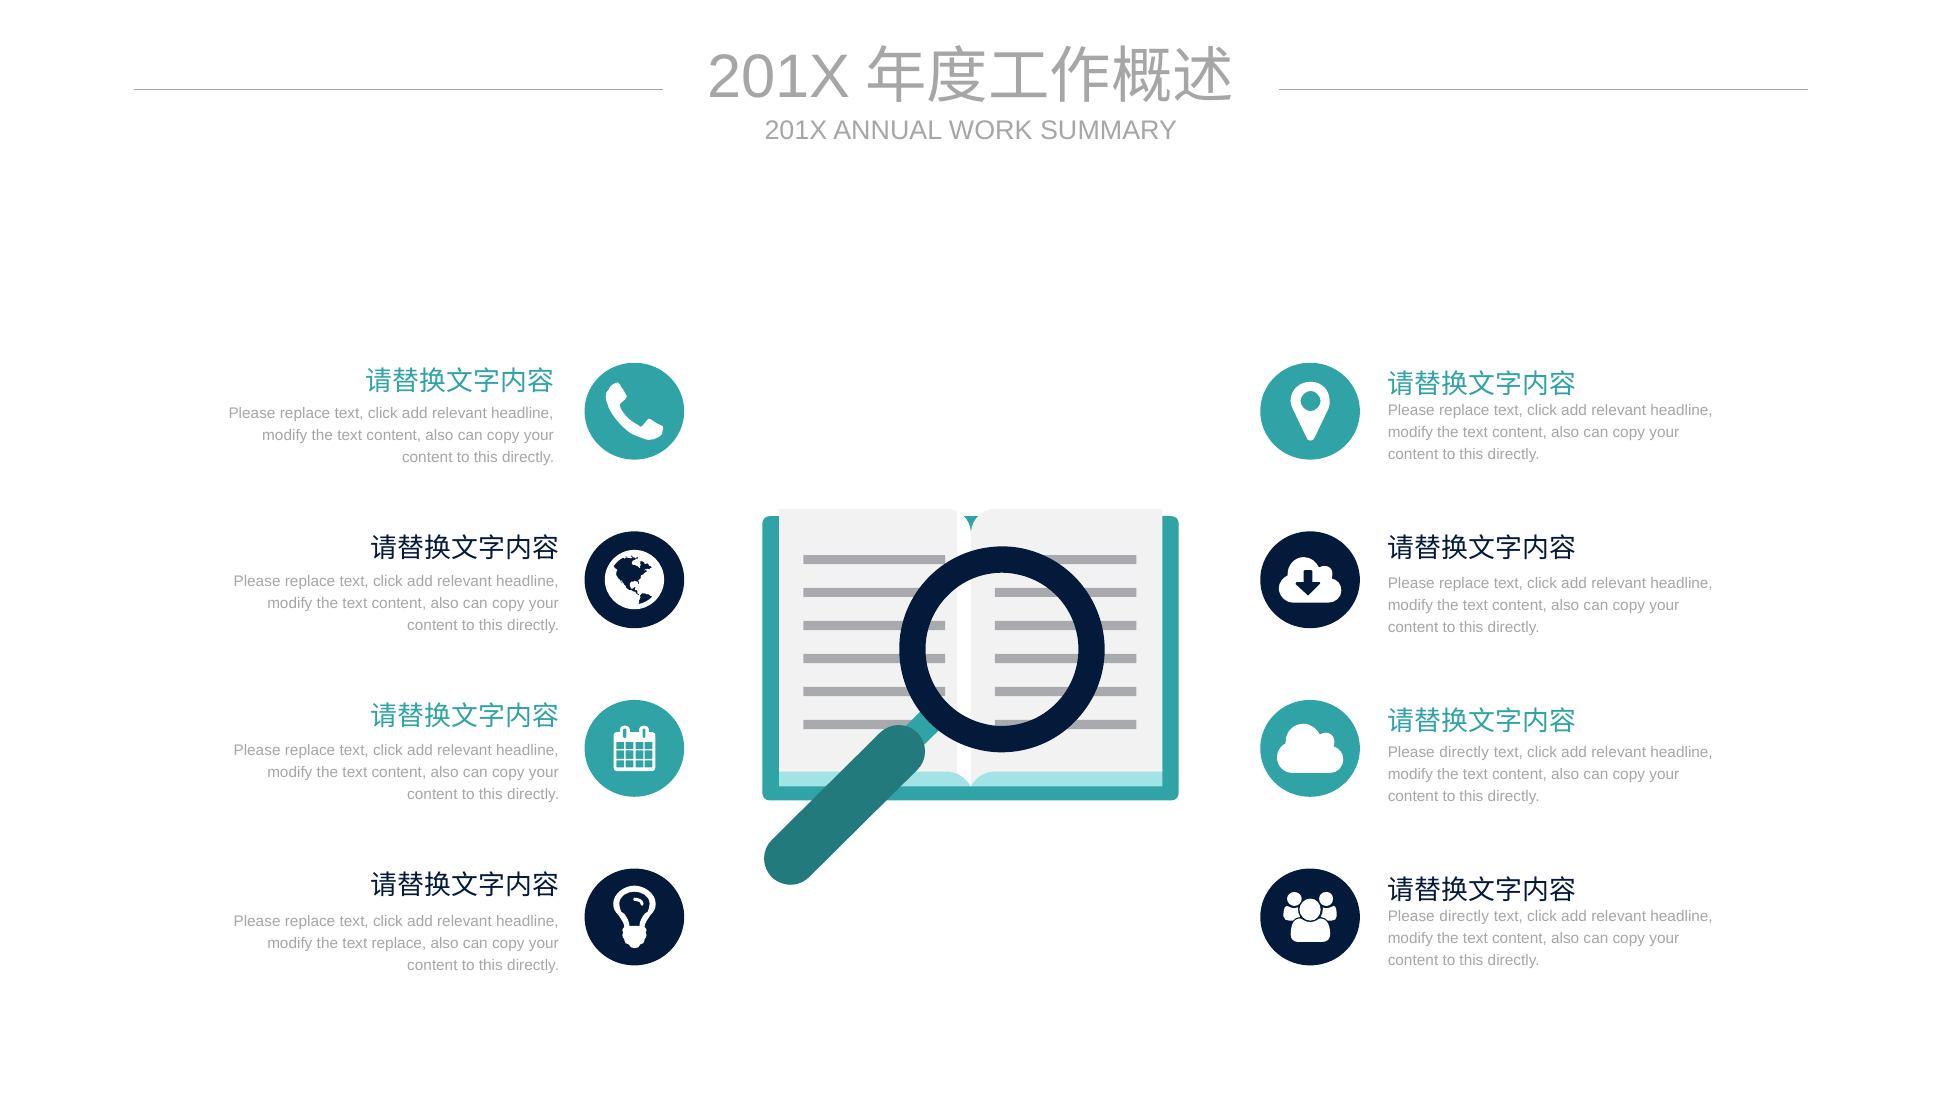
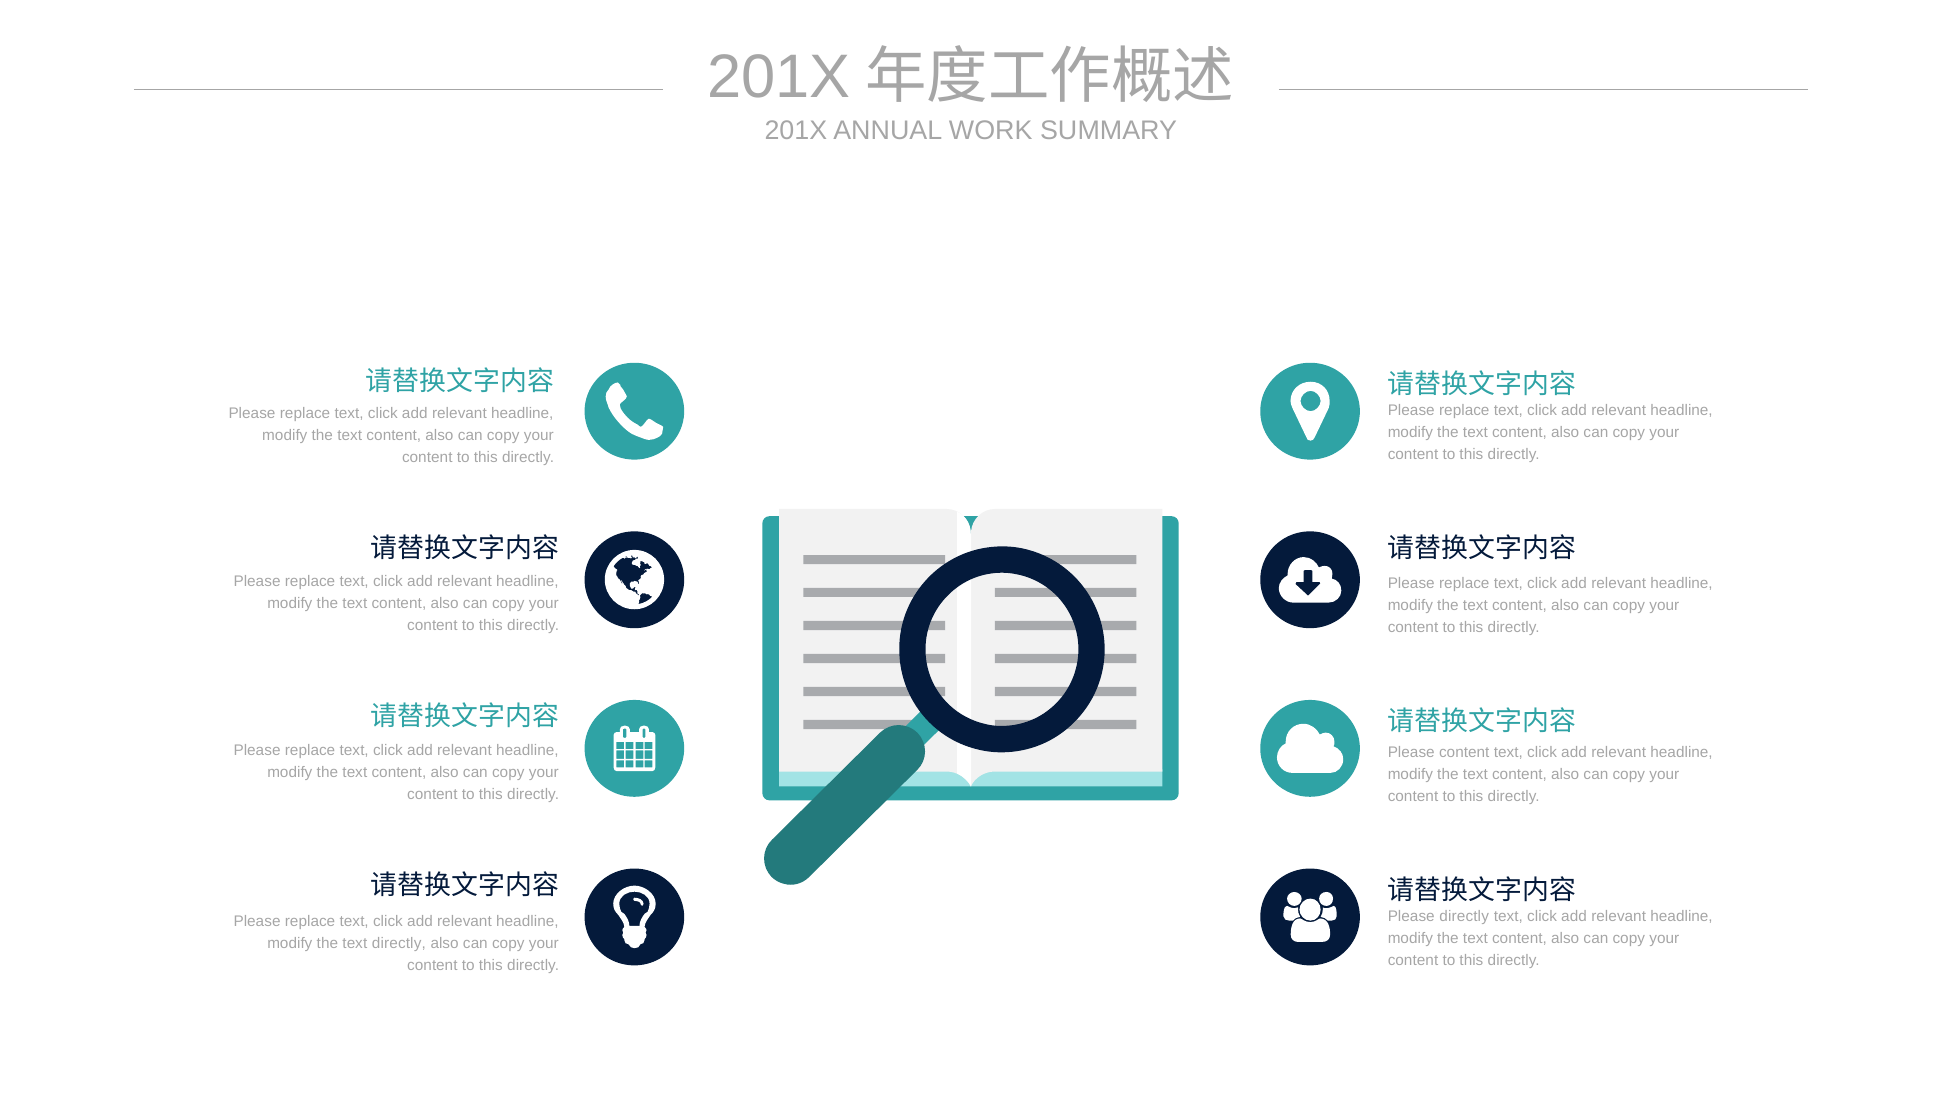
directly at (1464, 752): directly -> content
text replace: replace -> directly
